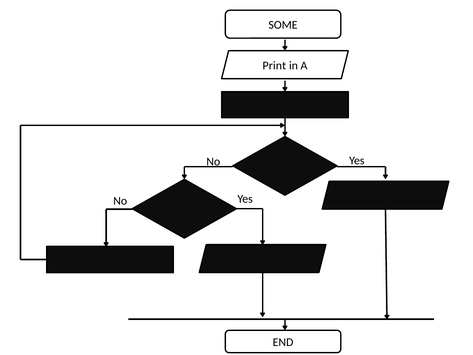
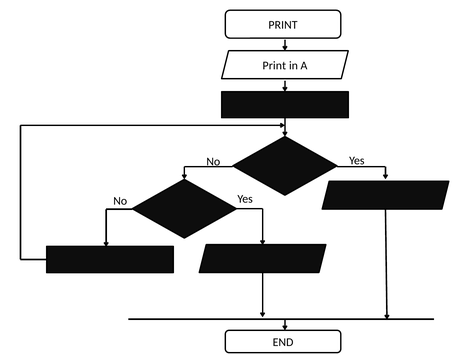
SOME at (283, 25): SOME -> PRINT
